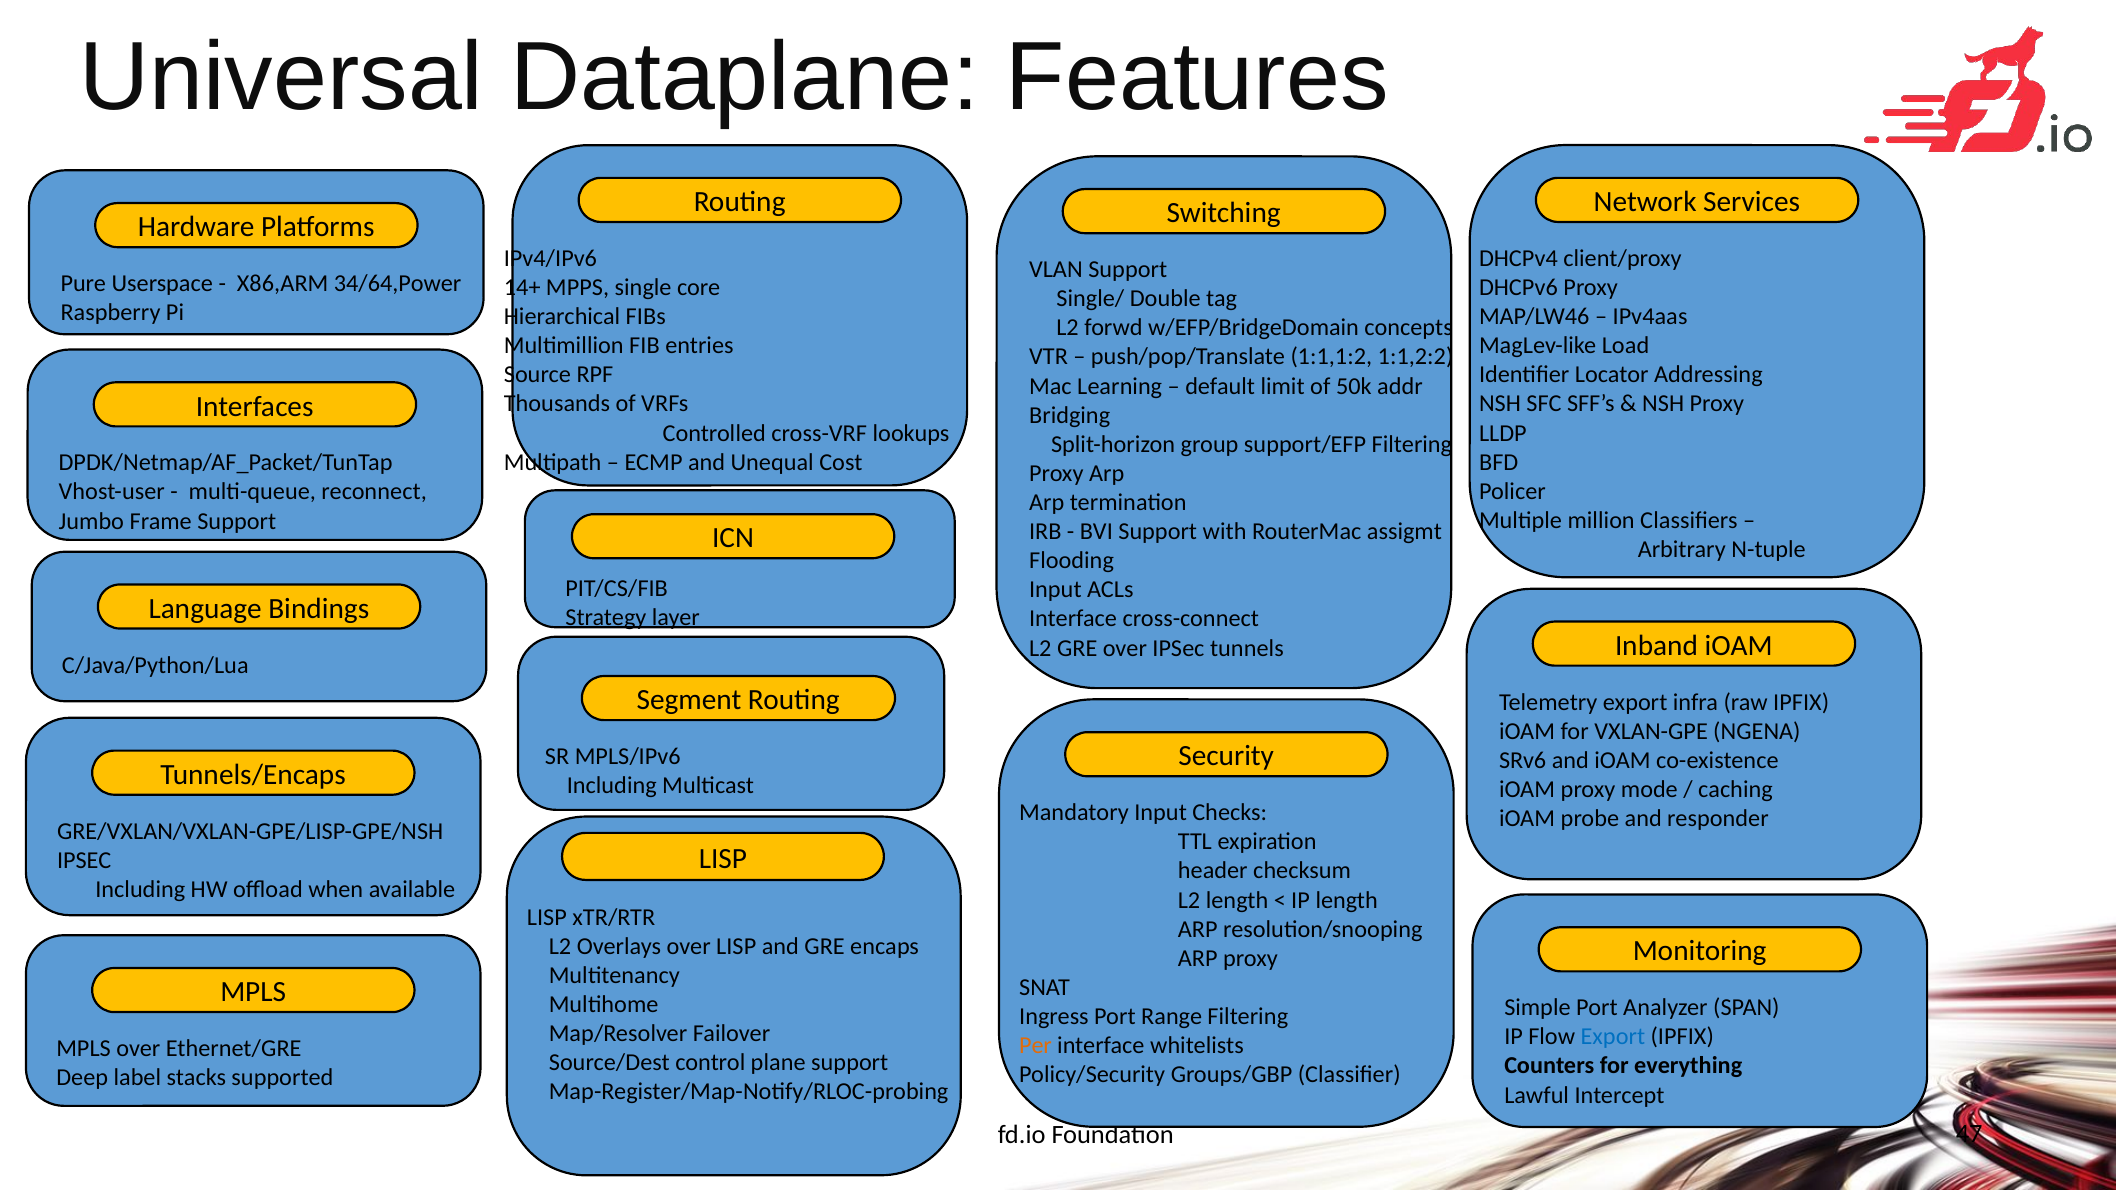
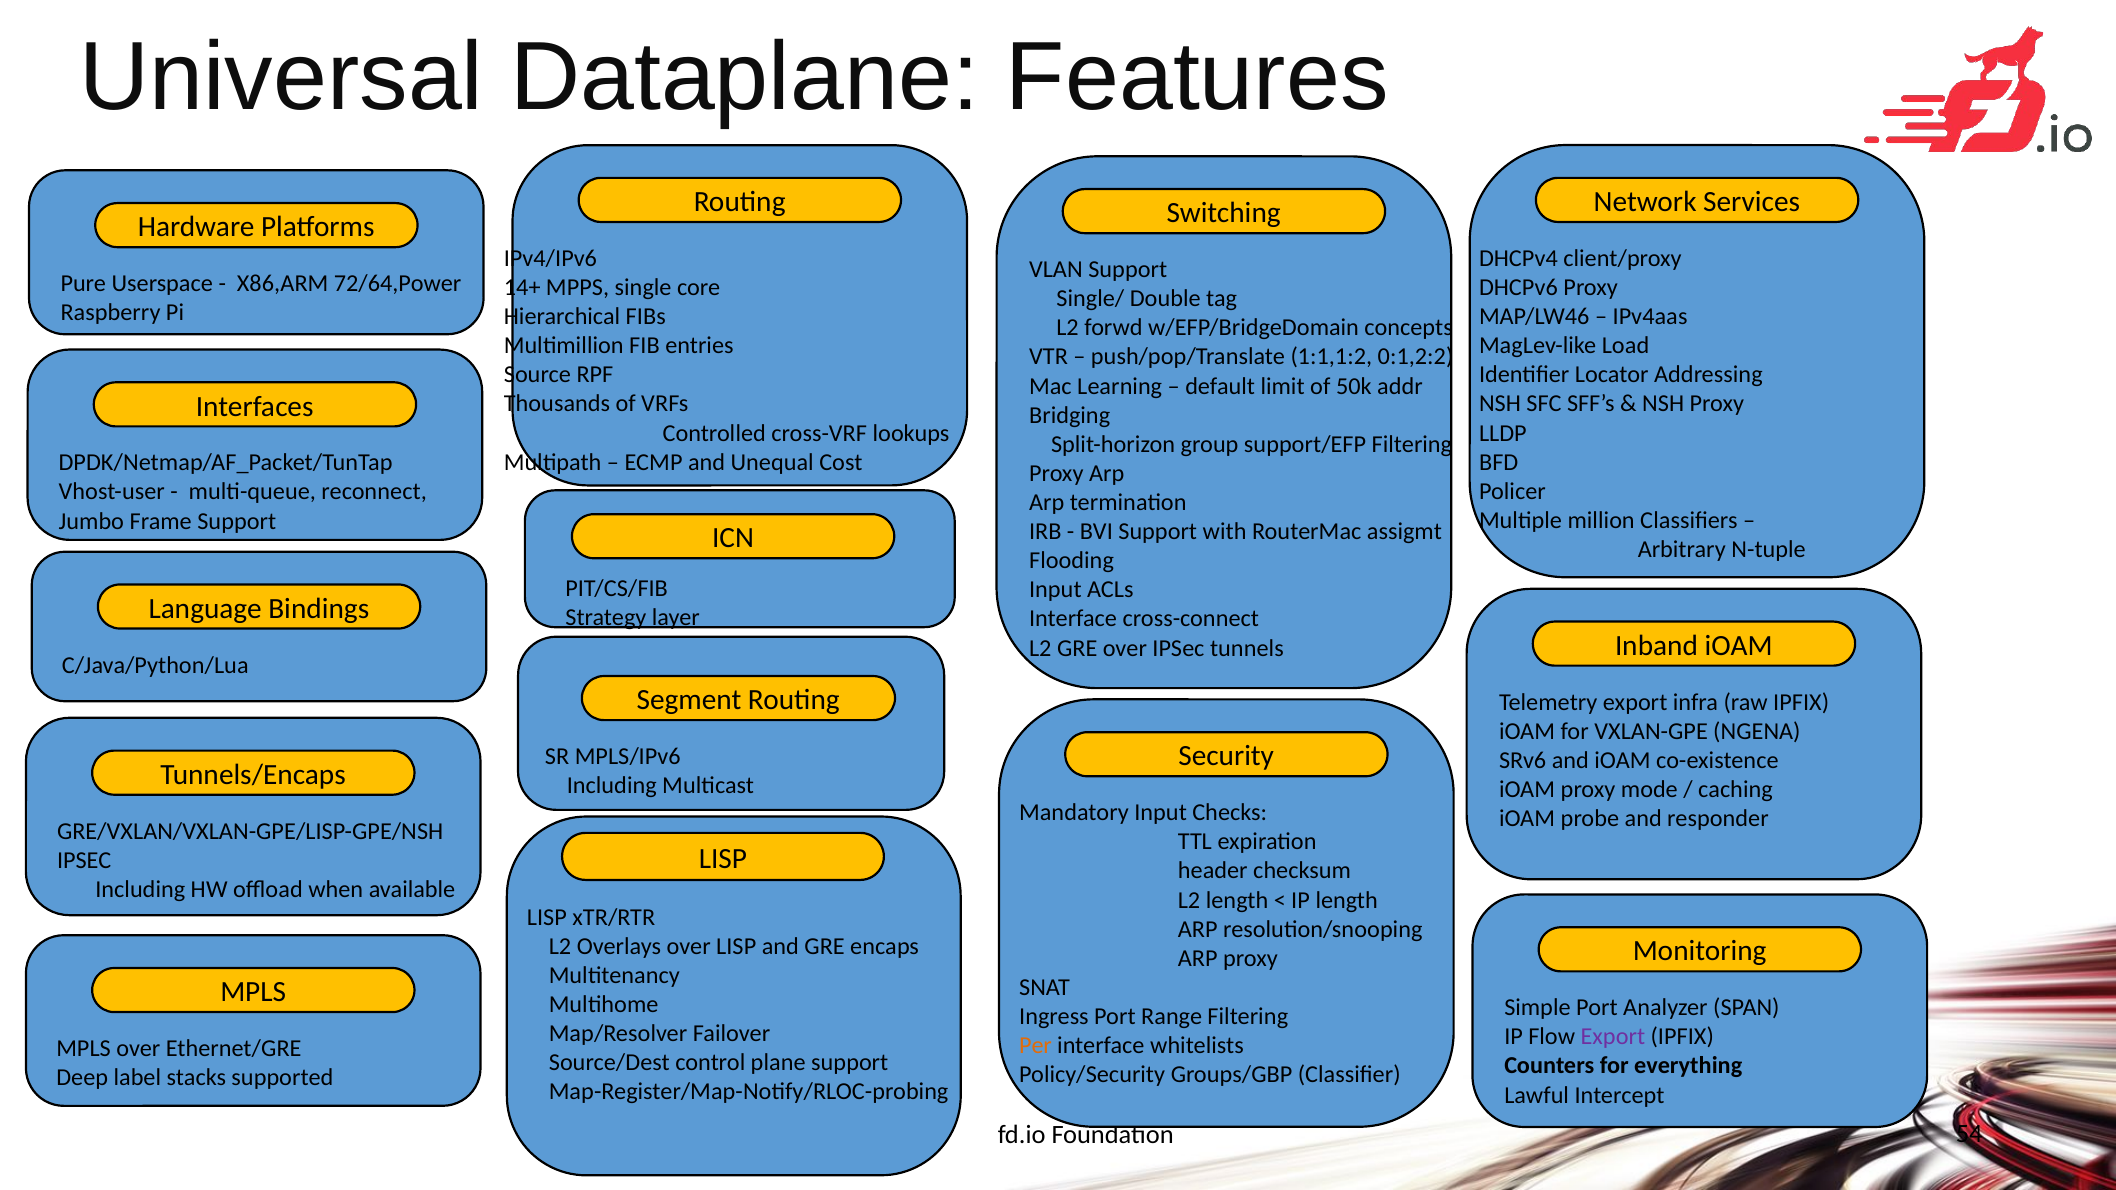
34/64,Power: 34/64,Power -> 72/64,Power
1:1,2:2: 1:1,2:2 -> 0:1,2:2
Export at (1613, 1037) colour: blue -> purple
47: 47 -> 54
